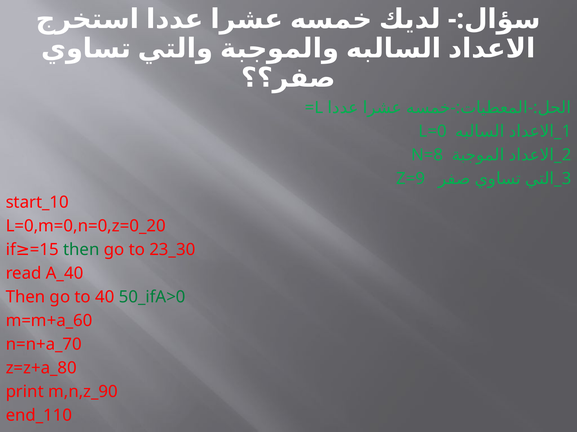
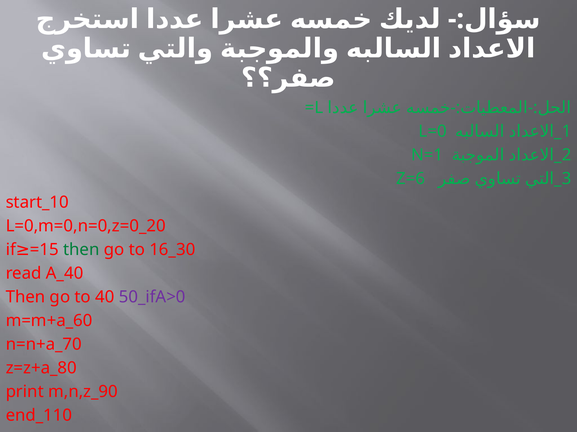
N=8: N=8 -> N=1
Z=9: Z=9 -> Z=6
23: 23 -> 16
50_ifA>0 colour: green -> purple
